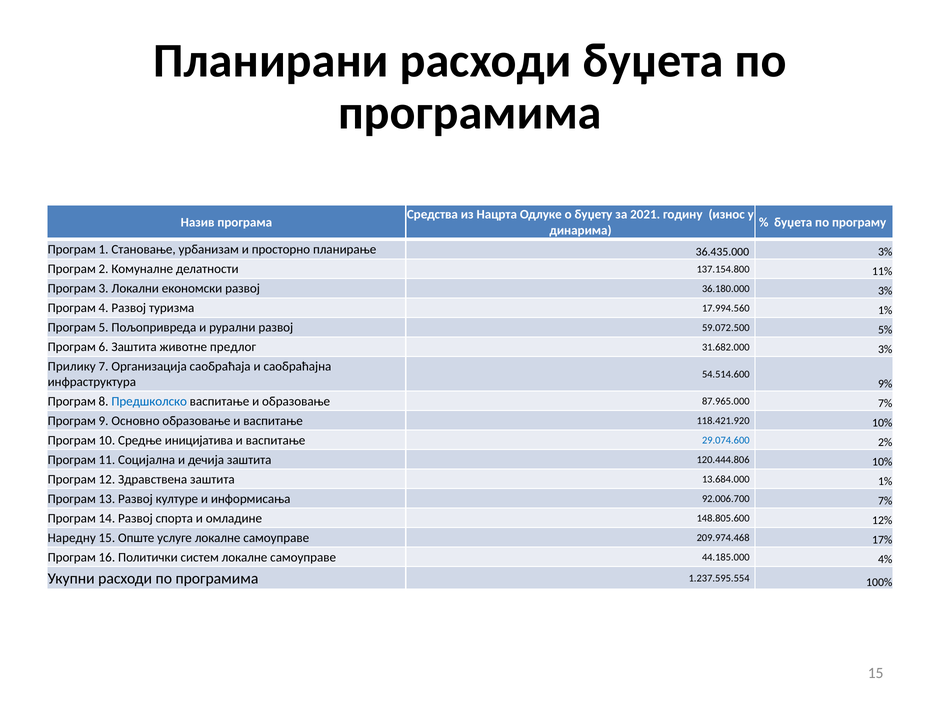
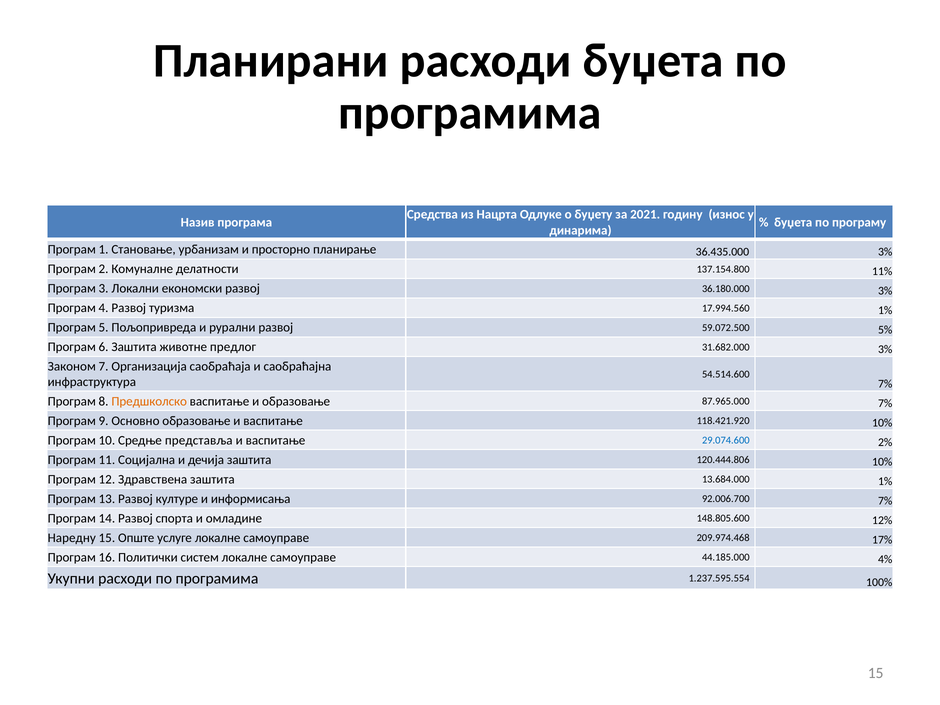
Прилику: Прилику -> Законом
9% at (885, 384): 9% -> 7%
Предшколско colour: blue -> orange
иницијатива: иницијатива -> представља
